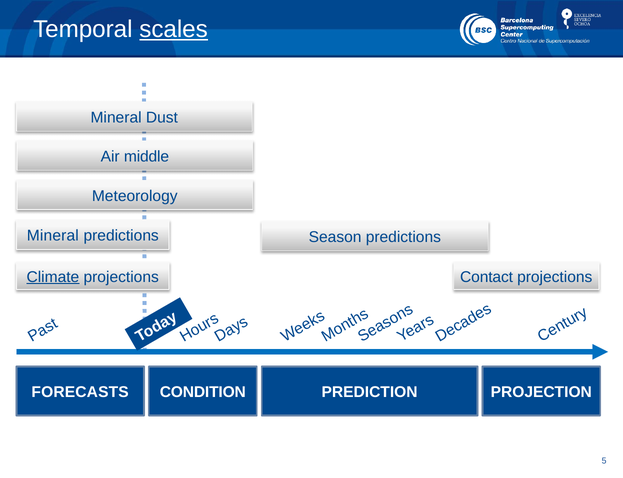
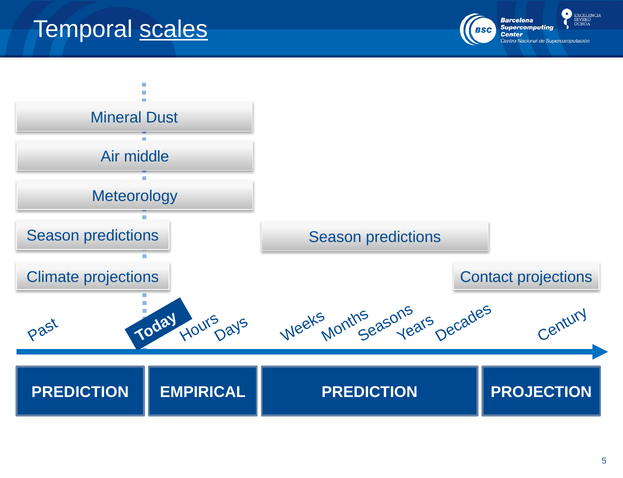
Mineral at (53, 236): Mineral -> Season
Climate underline: present -> none
FORECASTS at (80, 392): FORECASTS -> PREDICTION
CONDITION: CONDITION -> EMPIRICAL
